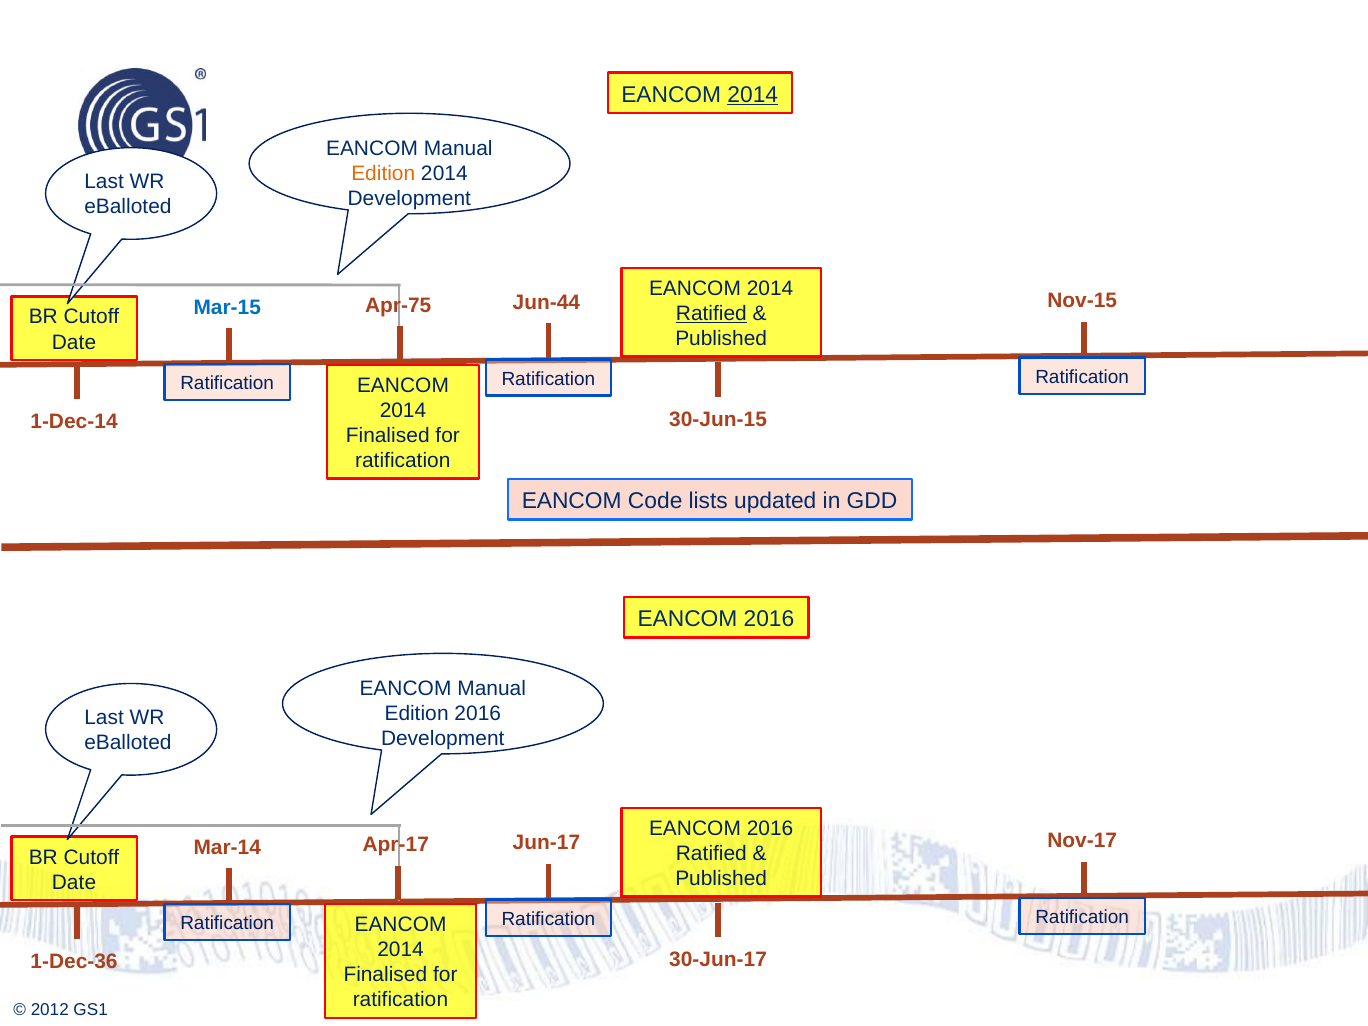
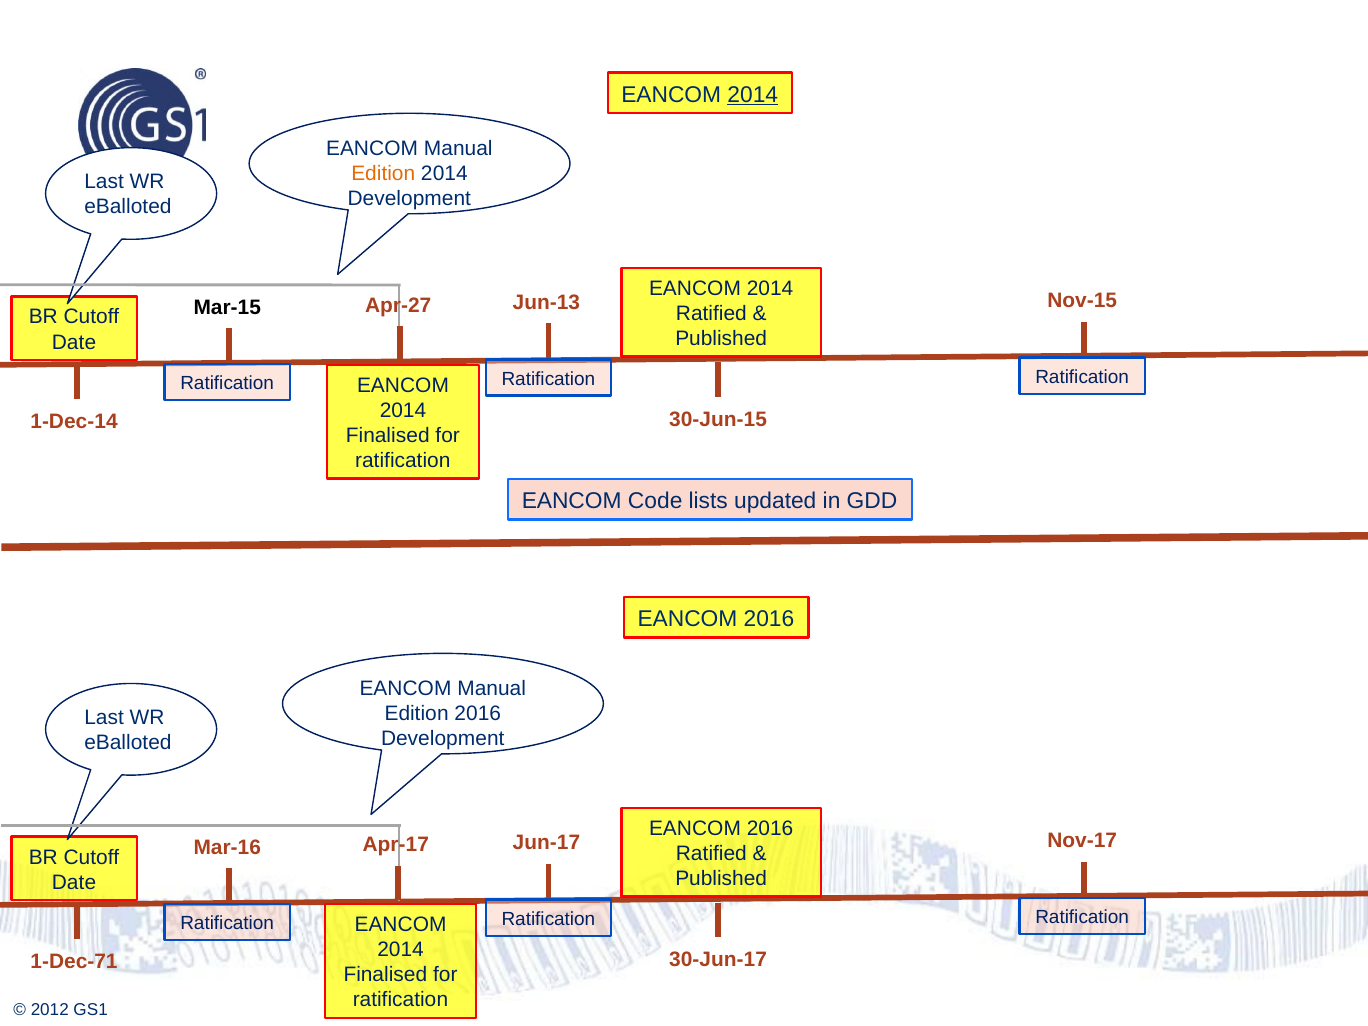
Jun-44: Jun-44 -> Jun-13
Apr-75: Apr-75 -> Apr-27
Mar-15 colour: blue -> black
Ratified at (711, 314) underline: present -> none
Mar-14: Mar-14 -> Mar-16
1-Dec-36: 1-Dec-36 -> 1-Dec-71
